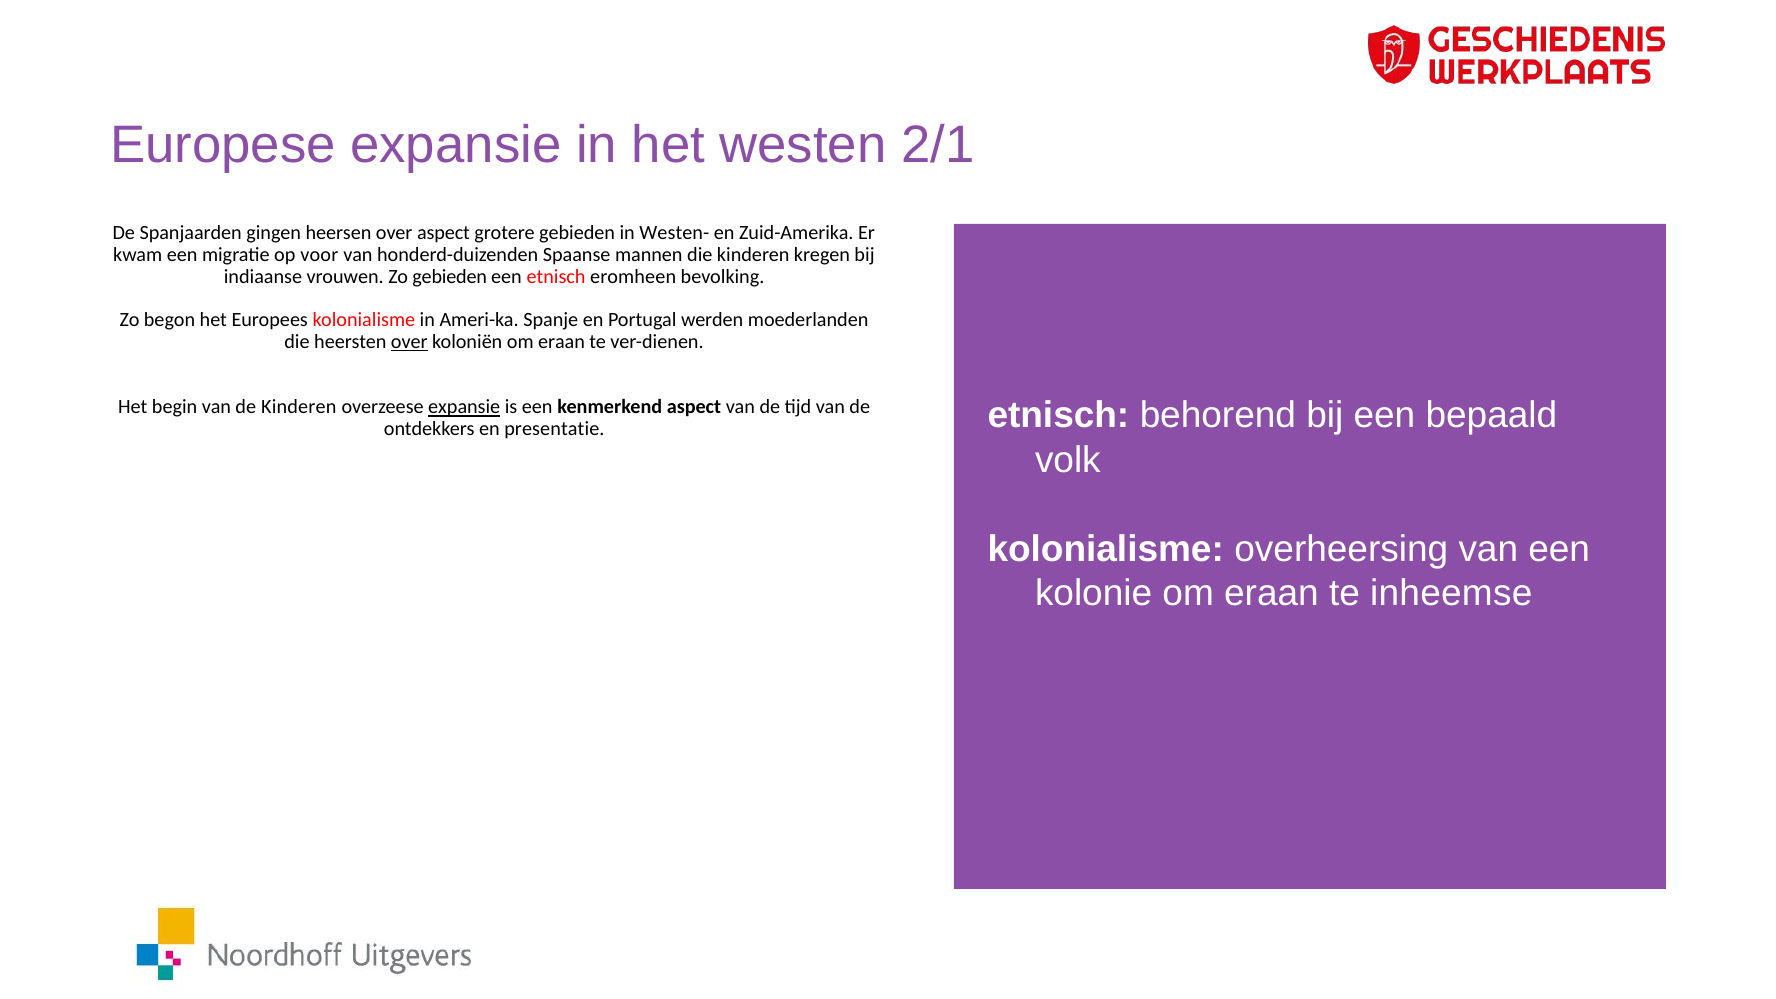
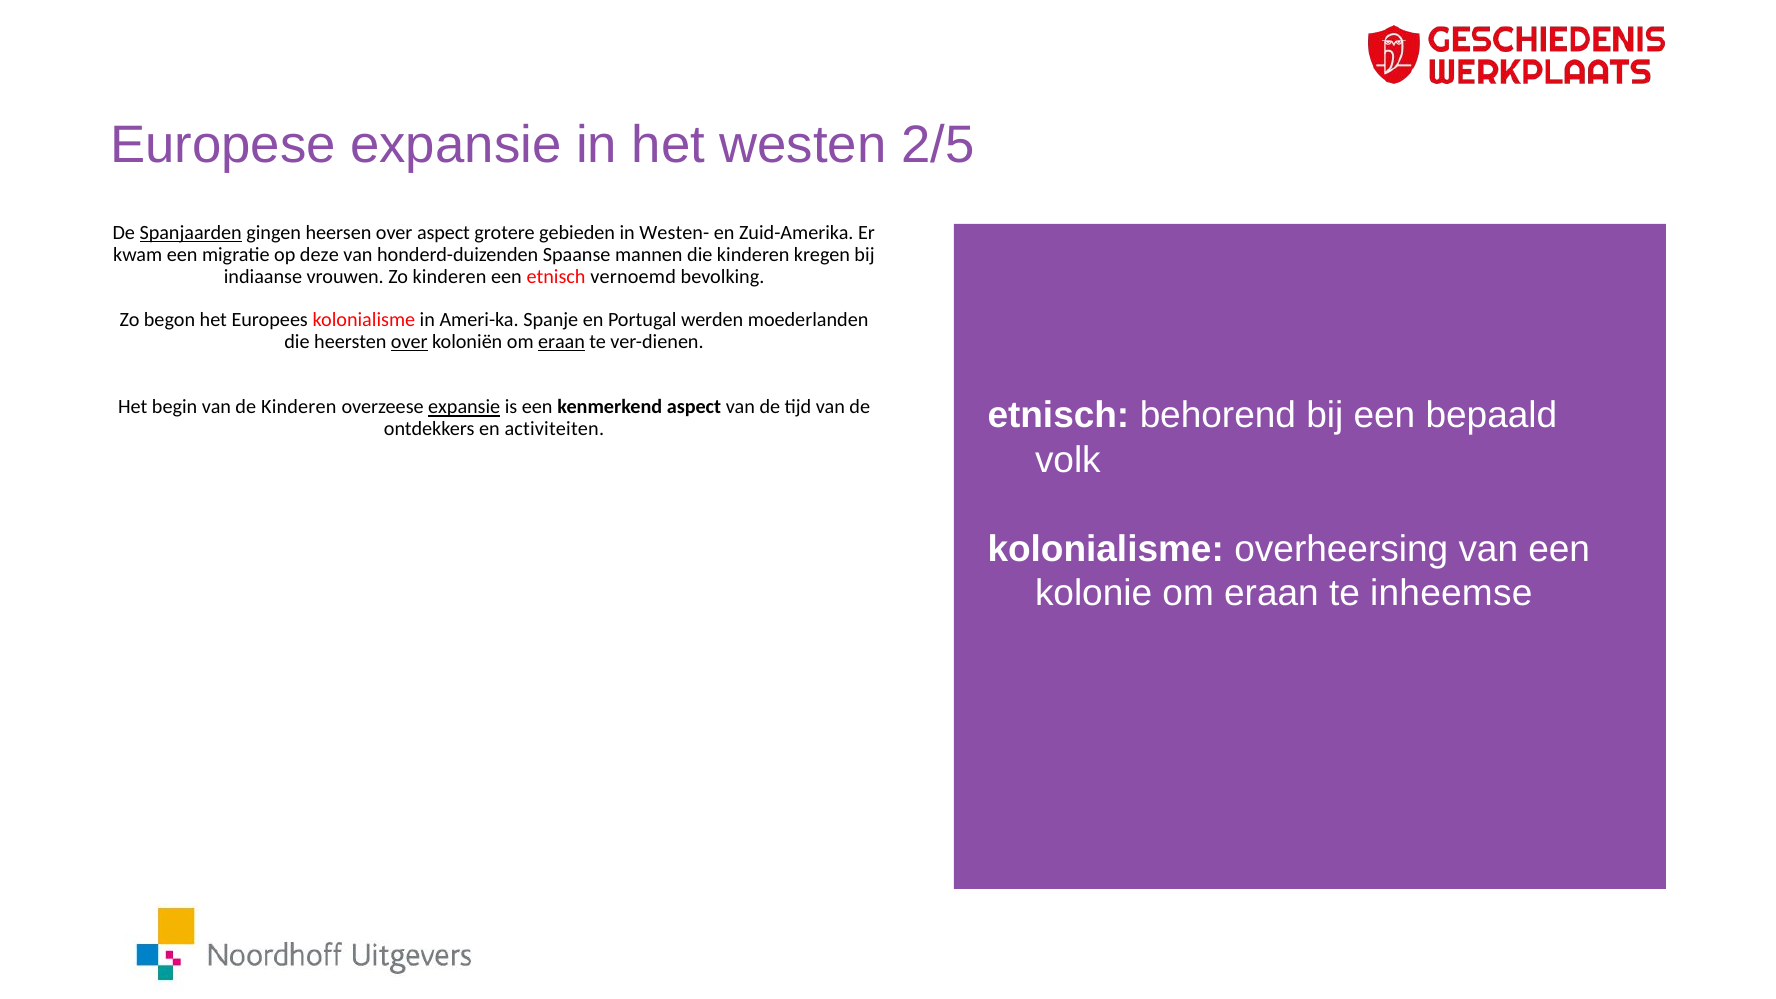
2/1: 2/1 -> 2/5
Spanjaarden underline: none -> present
voor: voor -> deze
Zo gebieden: gebieden -> kinderen
eromheen: eromheen -> vernoemd
eraan at (562, 342) underline: none -> present
presentatie: presentatie -> activiteiten
